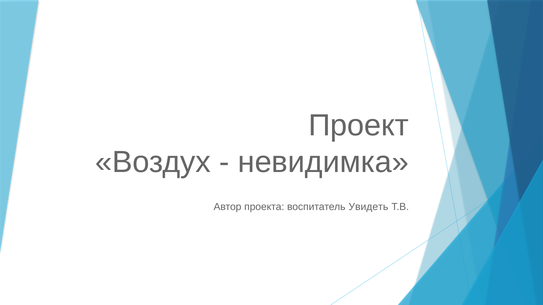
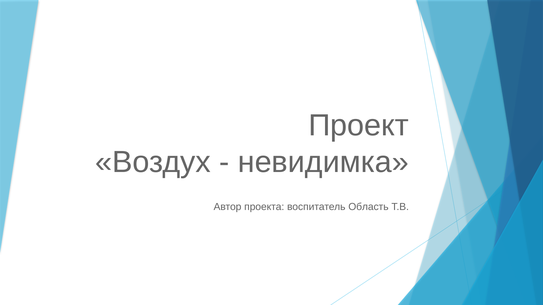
Увидеть: Увидеть -> Область
